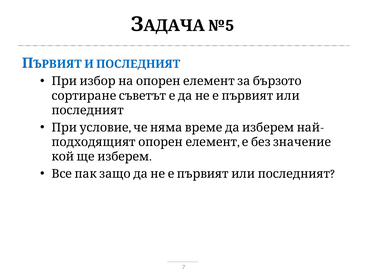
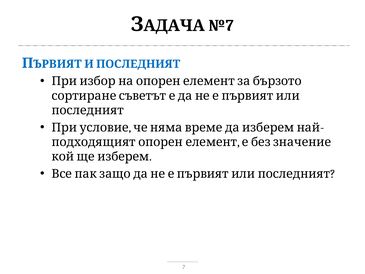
№5: №5 -> №7
